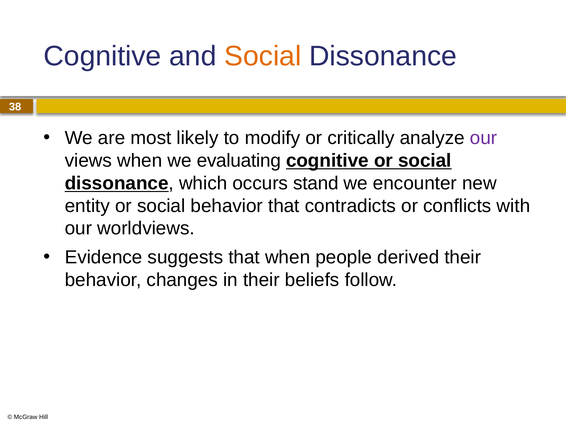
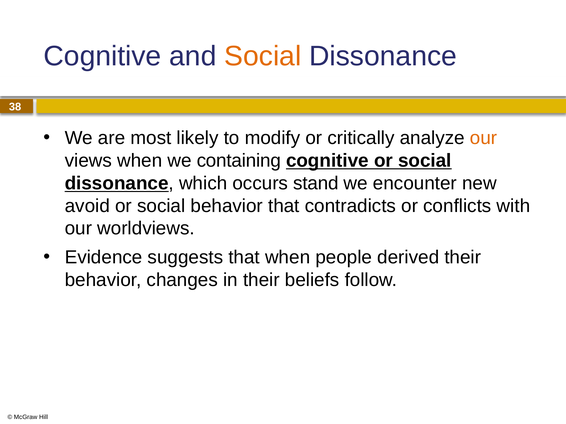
our at (484, 138) colour: purple -> orange
evaluating: evaluating -> containing
entity: entity -> avoid
